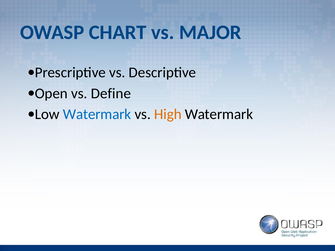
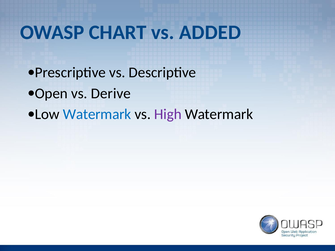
MAJOR: MAJOR -> ADDED
Define: Define -> Derive
High colour: orange -> purple
